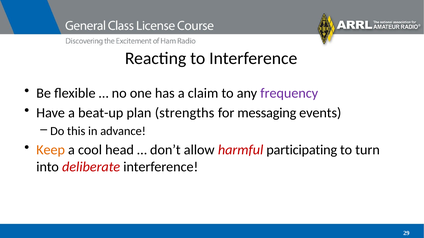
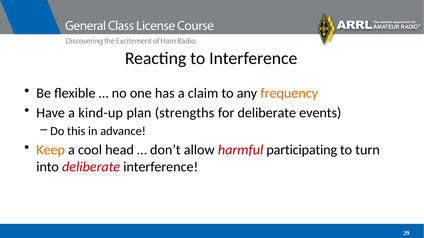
frequency colour: purple -> orange
beat-up: beat-up -> kind-up
for messaging: messaging -> deliberate
